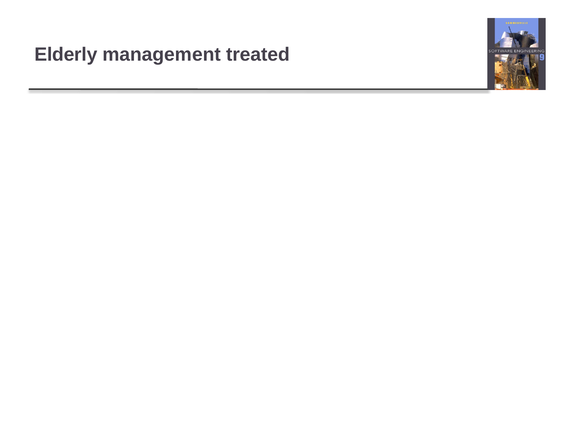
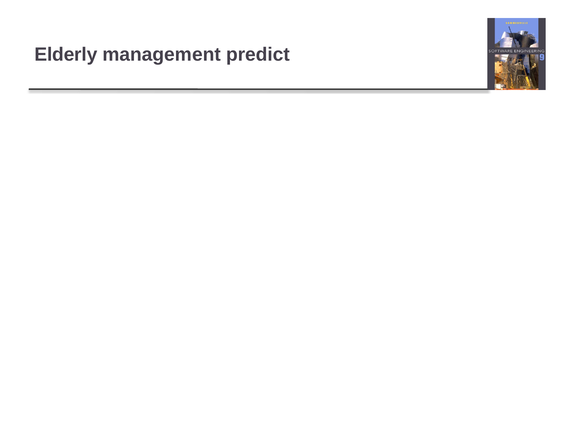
management treated: treated -> predict
